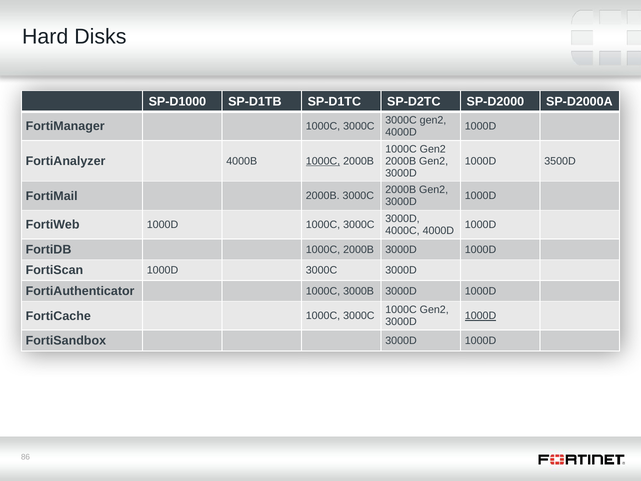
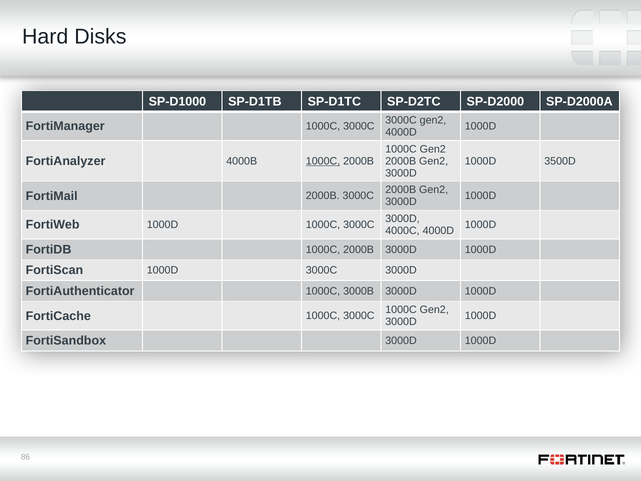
1000D at (481, 316) underline: present -> none
